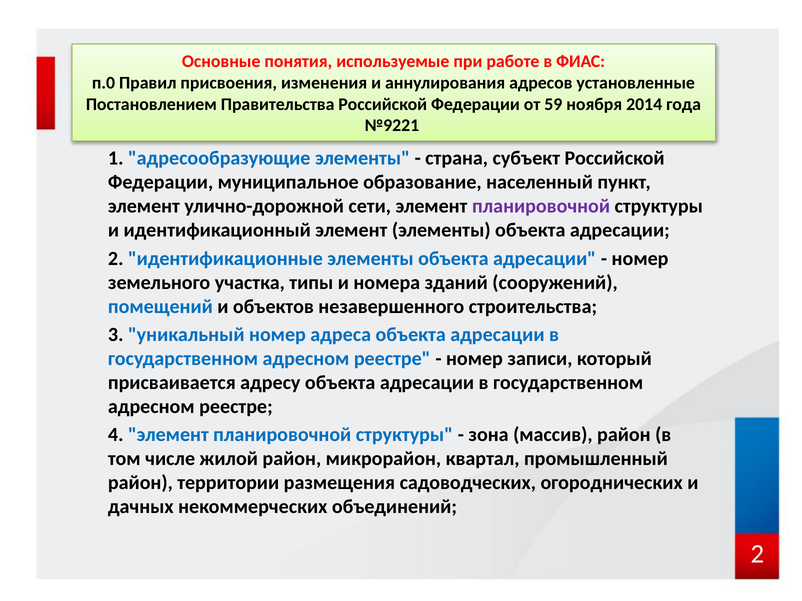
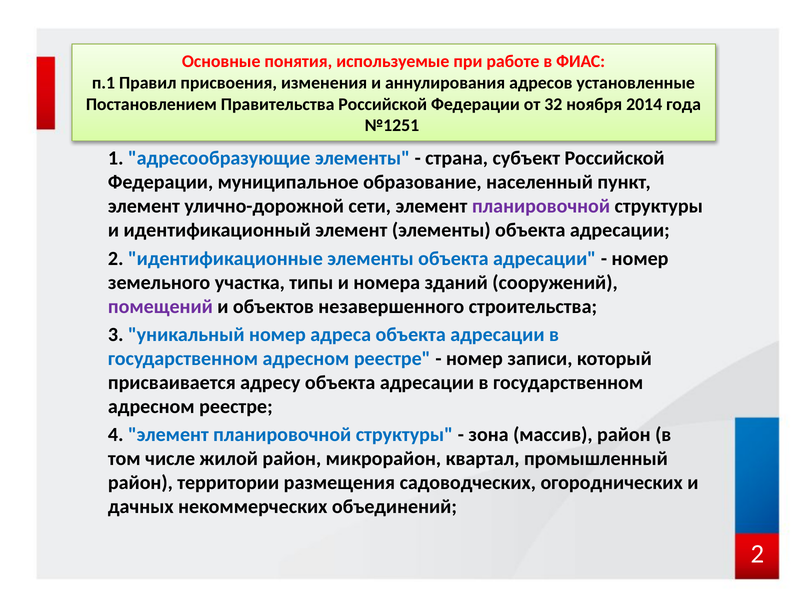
п.0: п.0 -> п.1
59: 59 -> 32
№9221: №9221 -> №1251
помещений colour: blue -> purple
